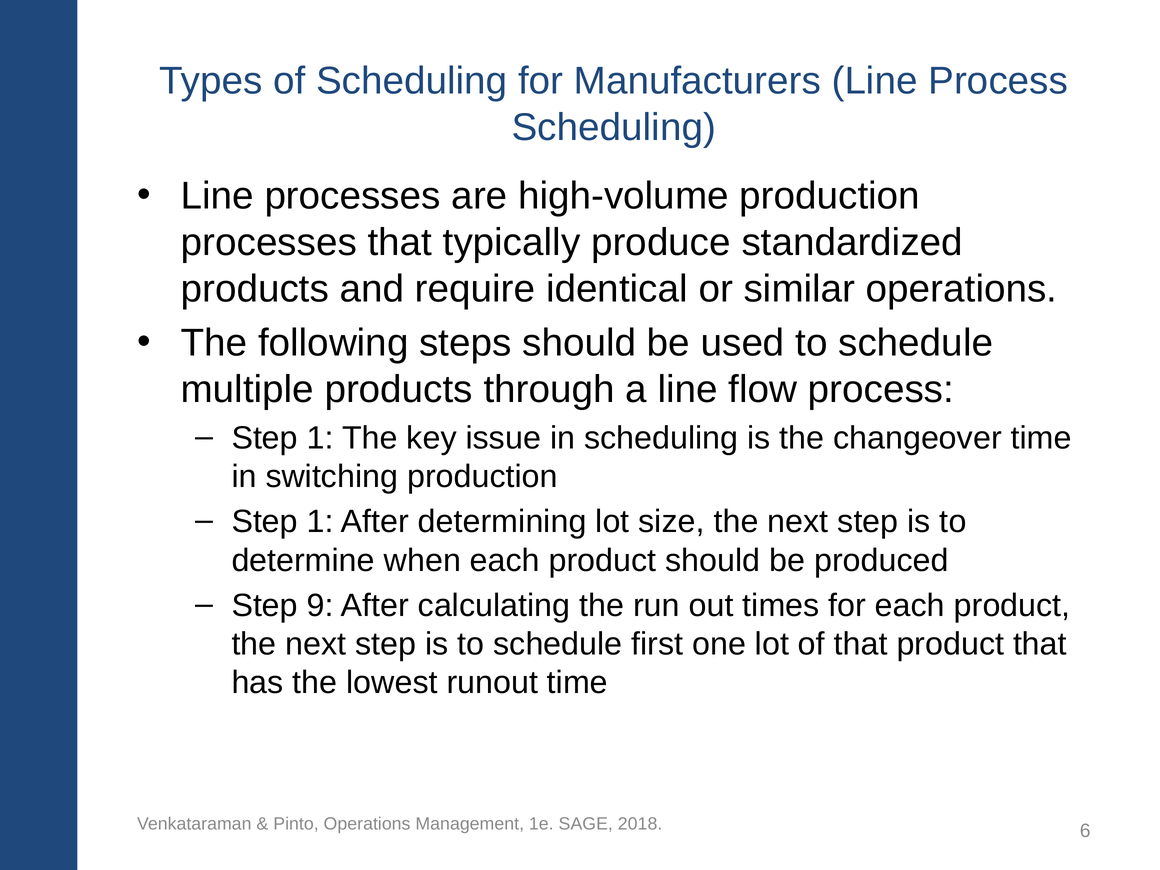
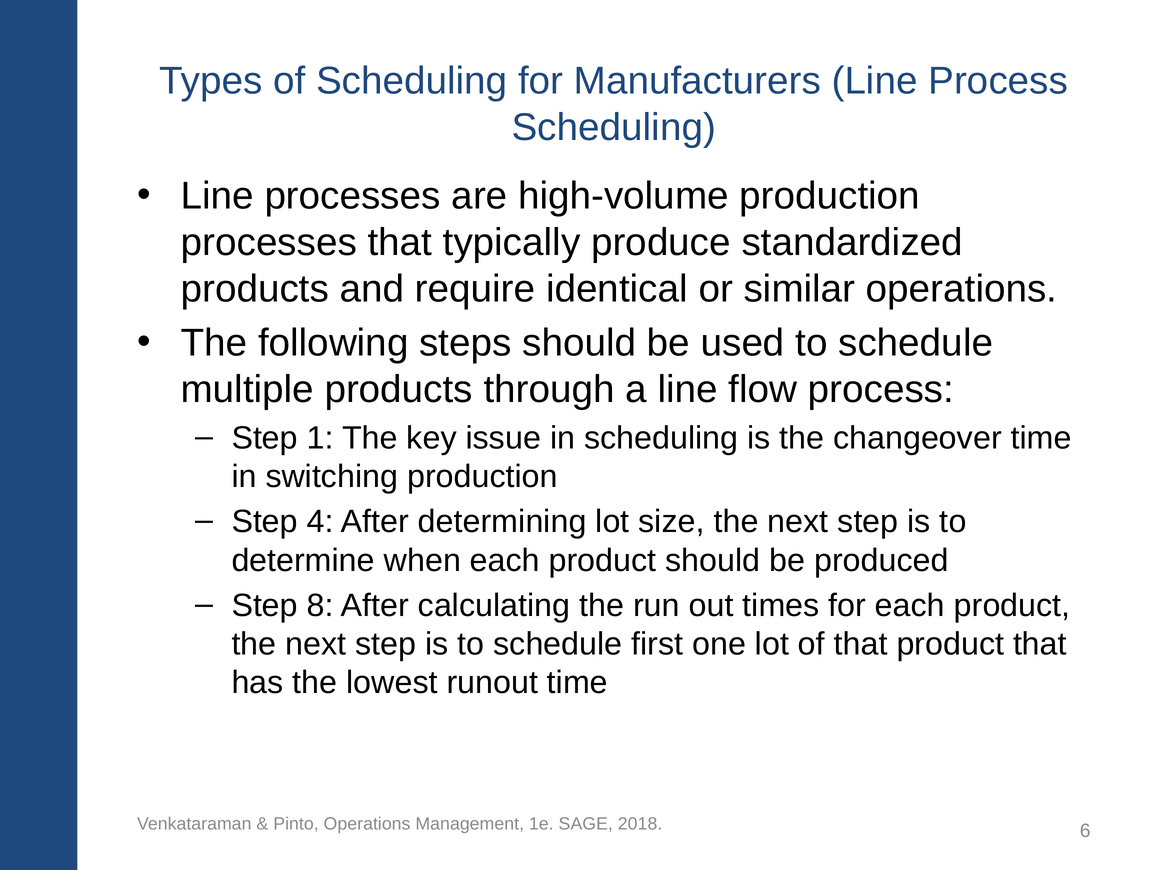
1 at (320, 522): 1 -> 4
9: 9 -> 8
